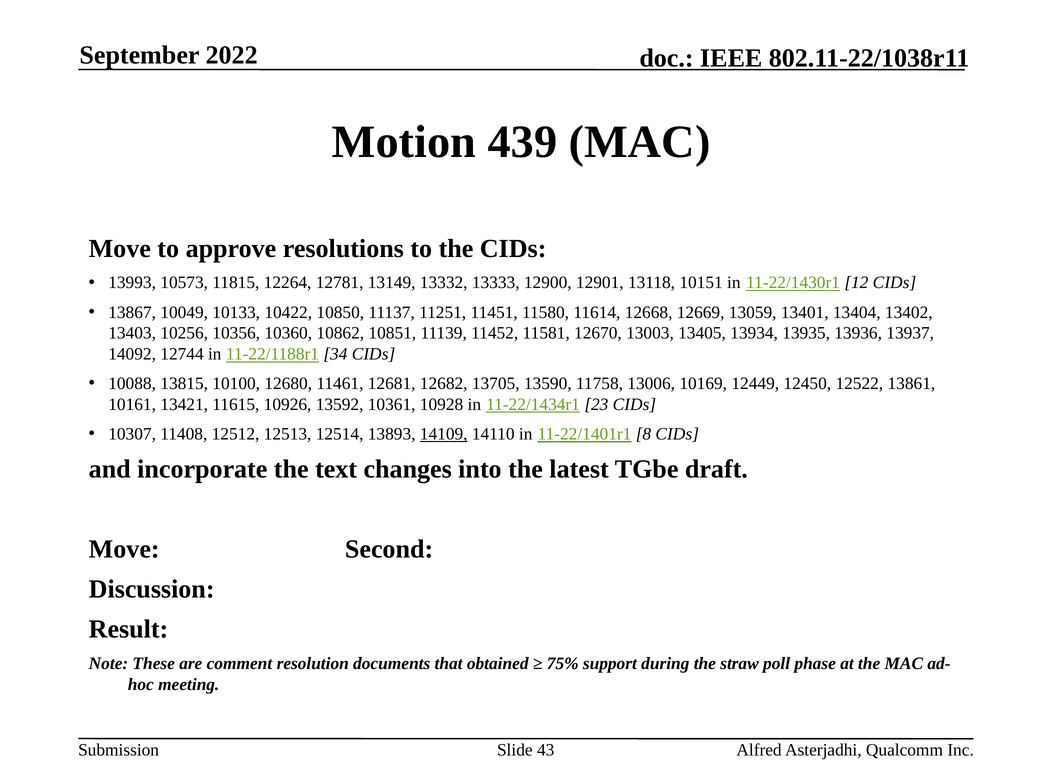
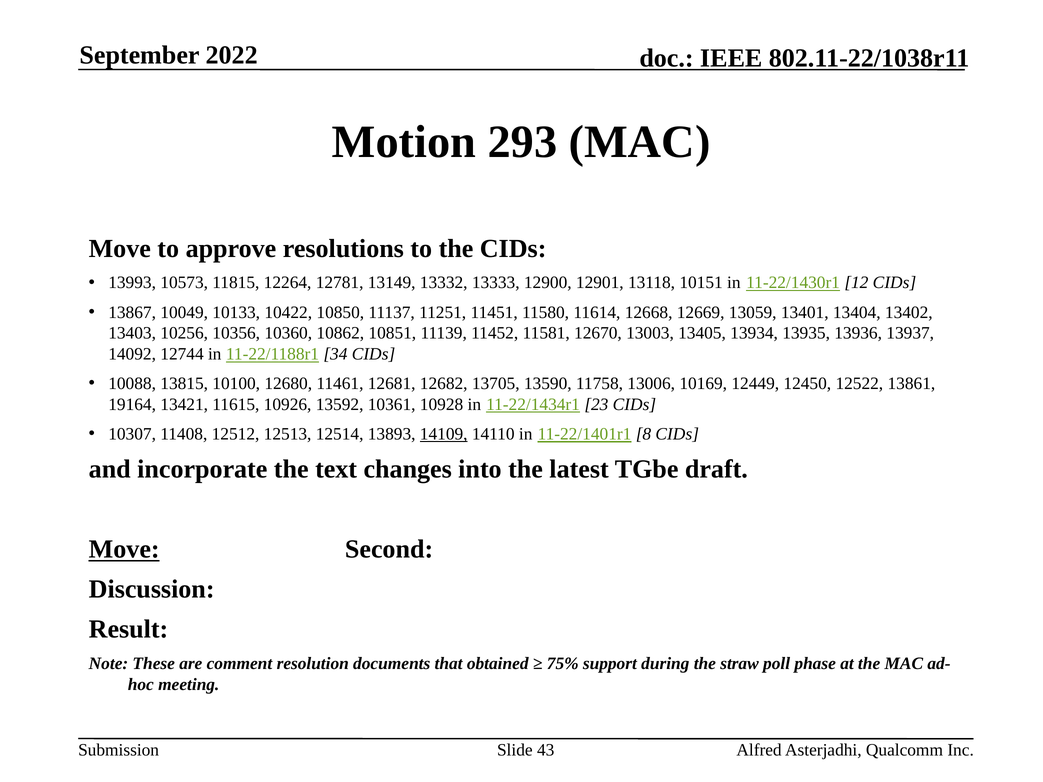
439: 439 -> 293
10161: 10161 -> 19164
Move at (124, 550) underline: none -> present
